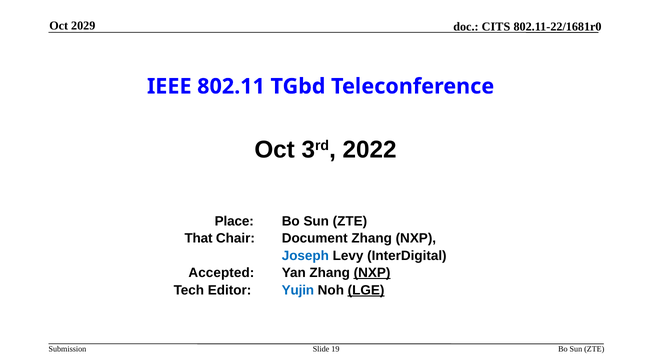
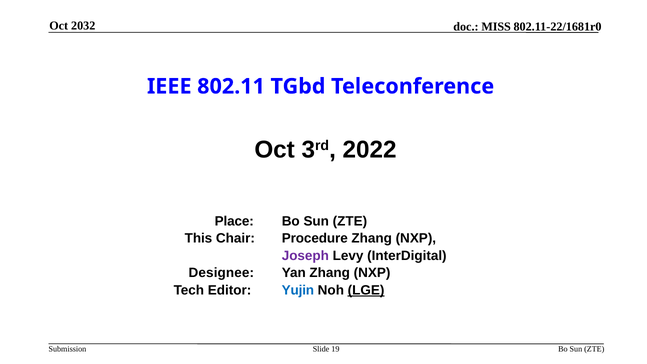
2029: 2029 -> 2032
CITS: CITS -> MISS
That: That -> This
Document: Document -> Procedure
Joseph colour: blue -> purple
Accepted: Accepted -> Designee
NXP at (372, 273) underline: present -> none
